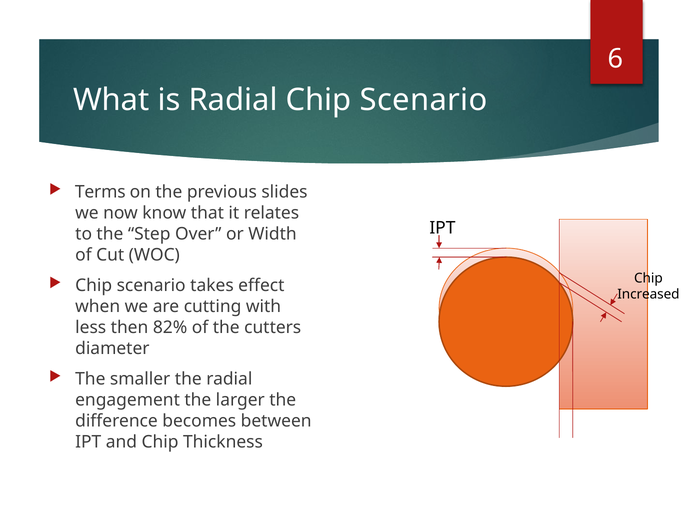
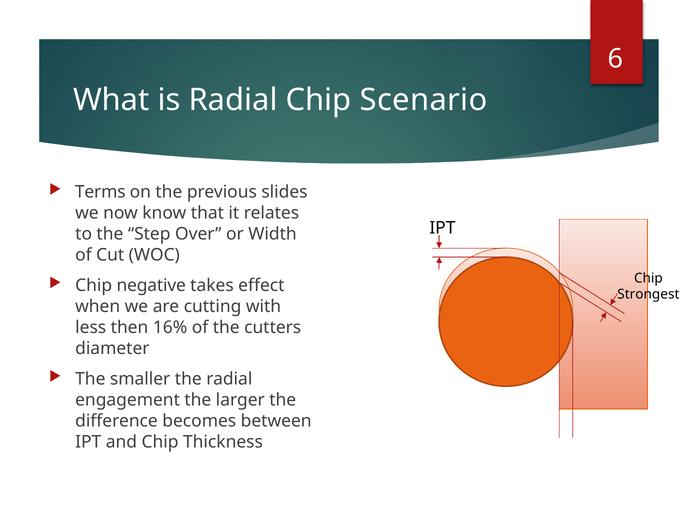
scenario at (151, 285): scenario -> negative
Increased: Increased -> Strongest
82%: 82% -> 16%
